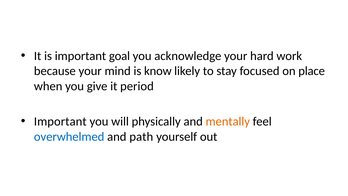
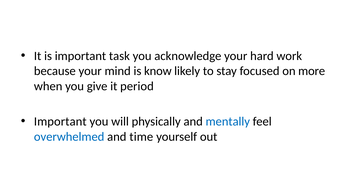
goal: goal -> task
place: place -> more
mentally colour: orange -> blue
path: path -> time
